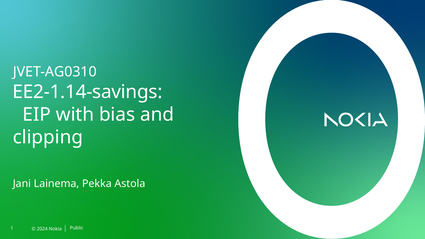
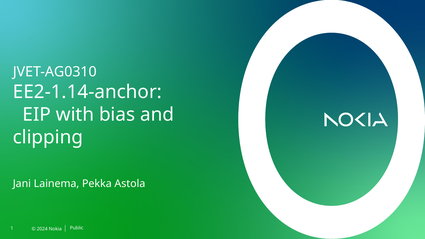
EE2-1.14-savings: EE2-1.14-savings -> EE2-1.14-anchor
